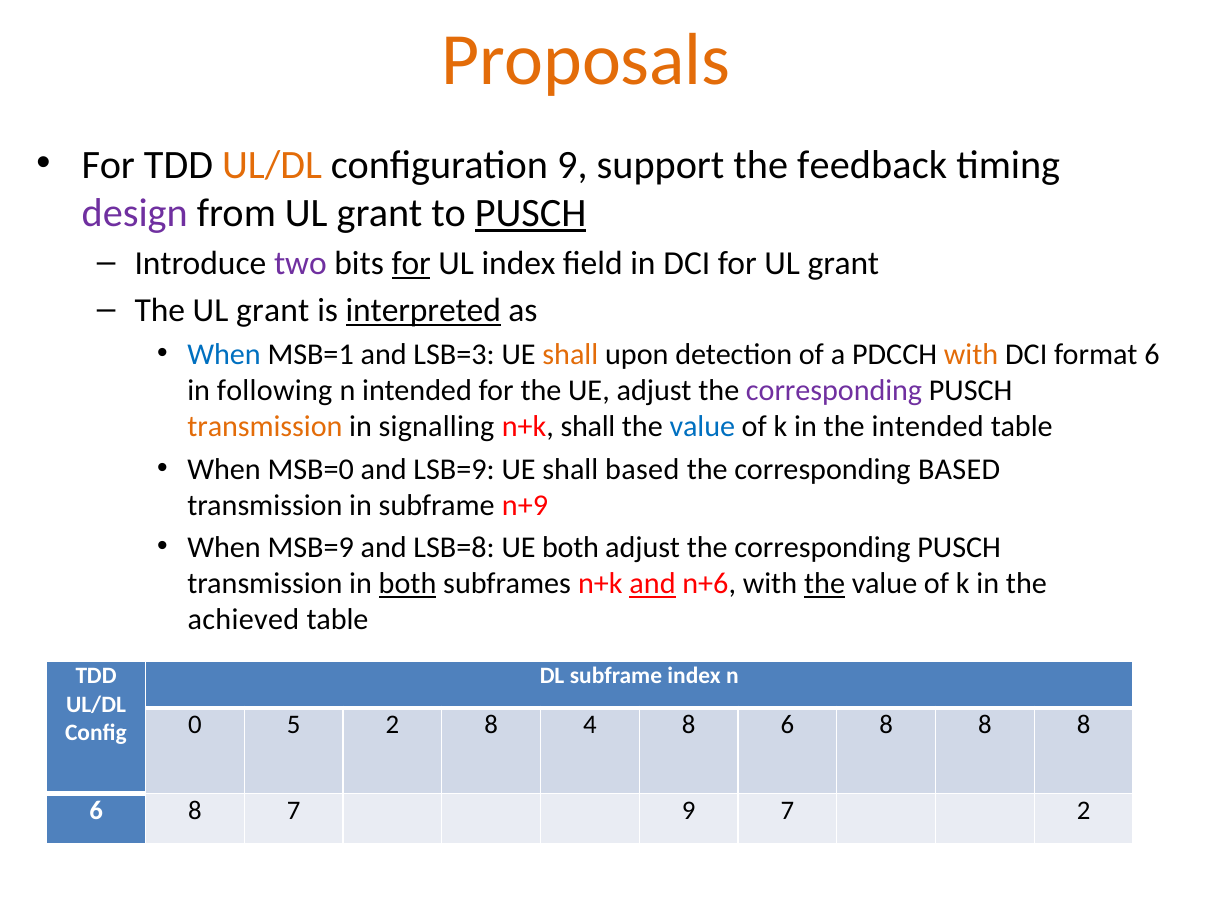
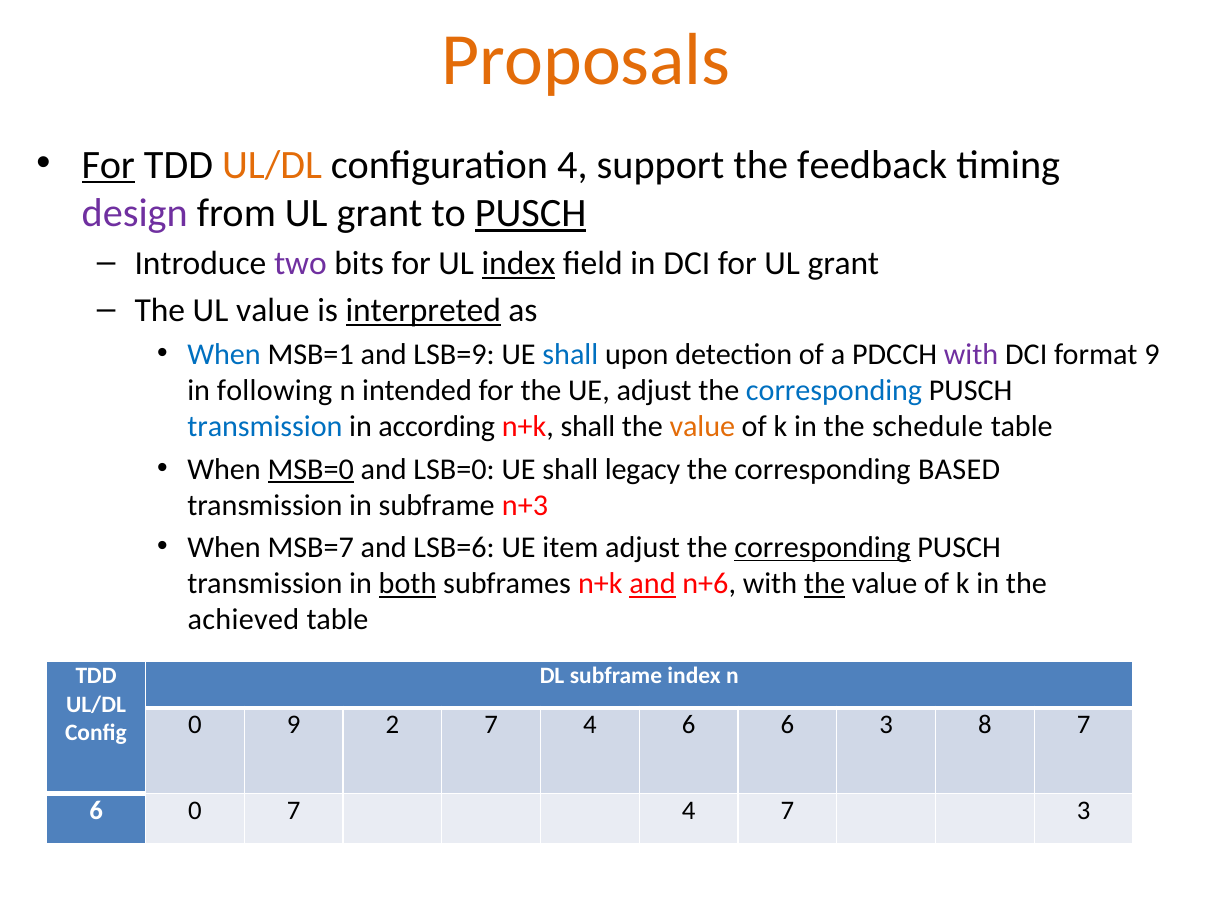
For at (108, 165) underline: none -> present
configuration 9: 9 -> 4
for at (411, 264) underline: present -> none
index at (519, 264) underline: none -> present
The UL grant: grant -> value
LSB=3: LSB=3 -> LSB=9
shall at (570, 355) colour: orange -> blue
with at (971, 355) colour: orange -> purple
format 6: 6 -> 9
corresponding at (834, 391) colour: purple -> blue
transmission at (265, 427) colour: orange -> blue
signalling: signalling -> according
value at (702, 427) colour: blue -> orange
the intended: intended -> schedule
MSB=0 underline: none -> present
LSB=9: LSB=9 -> LSB=0
shall based: based -> legacy
n+9: n+9 -> n+3
MSB=9: MSB=9 -> MSB=7
LSB=8: LSB=8 -> LSB=6
UE both: both -> item
corresponding at (823, 548) underline: none -> present
0 5: 5 -> 9
2 8: 8 -> 7
4 8: 8 -> 6
8 at (886, 725): 8 -> 3
8 at (1084, 725): 8 -> 7
8 at (195, 810): 8 -> 0
9 at (689, 810): 9 -> 4
7 2: 2 -> 3
